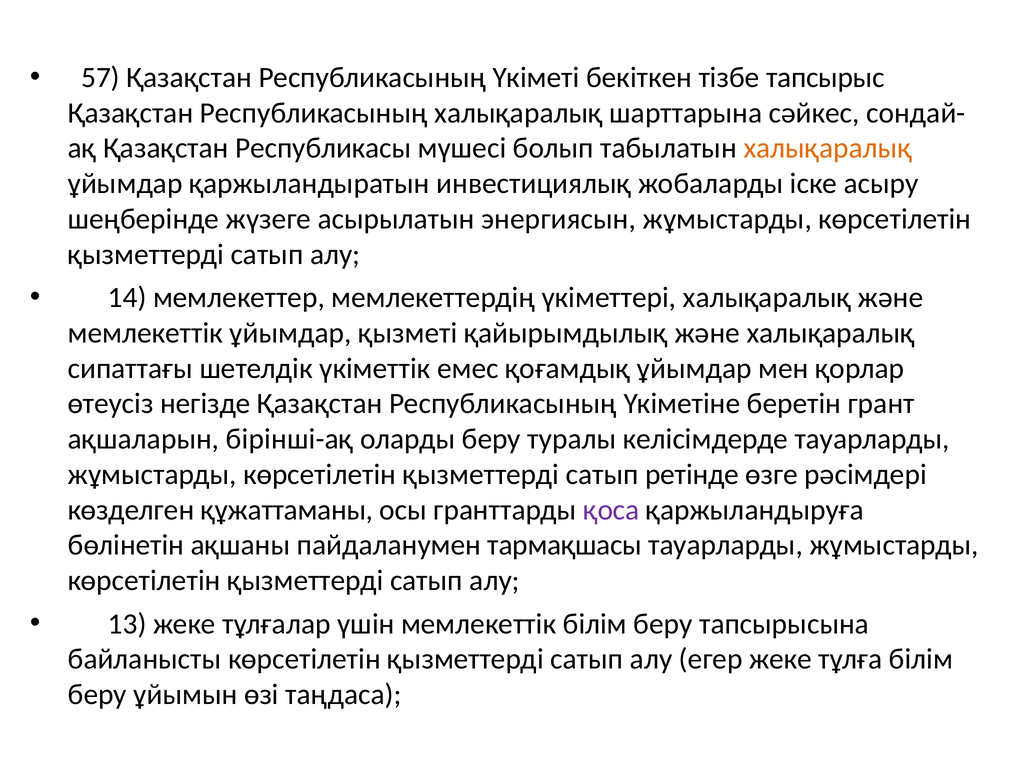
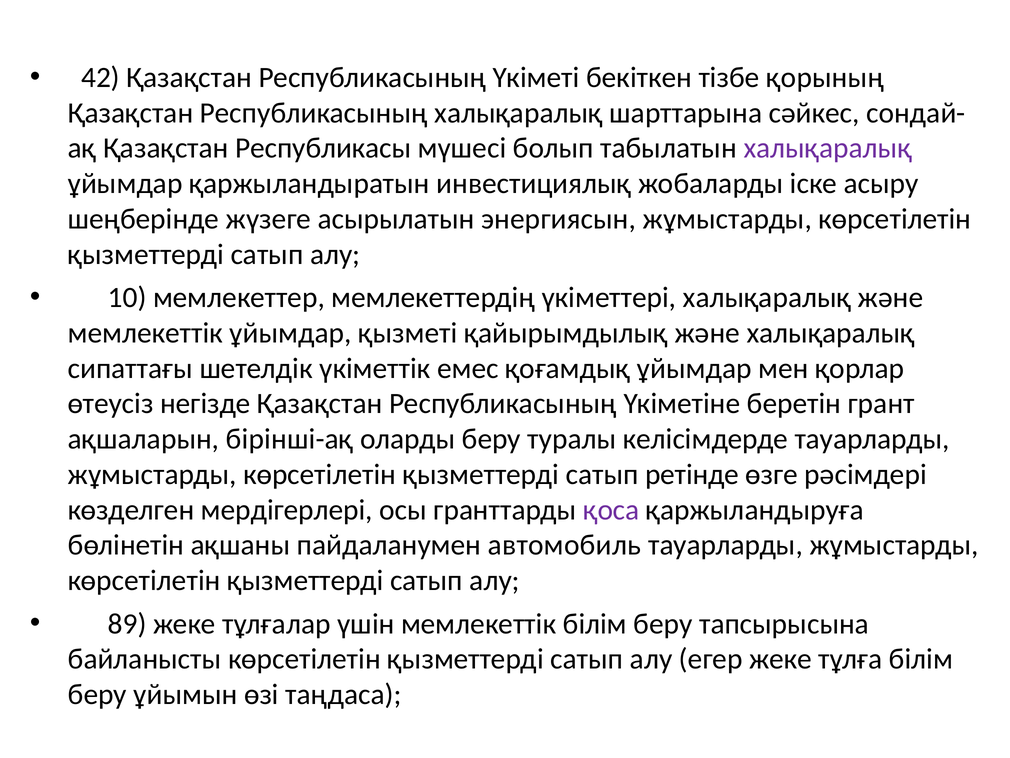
57: 57 -> 42
тапсырыс: тапсырыс -> қорының
халықаралық at (828, 148) colour: orange -> purple
14: 14 -> 10
құжаттаманы: құжаттаманы -> мердігерлері
тармақшасы: тармақшасы -> автомобиль
13: 13 -> 89
